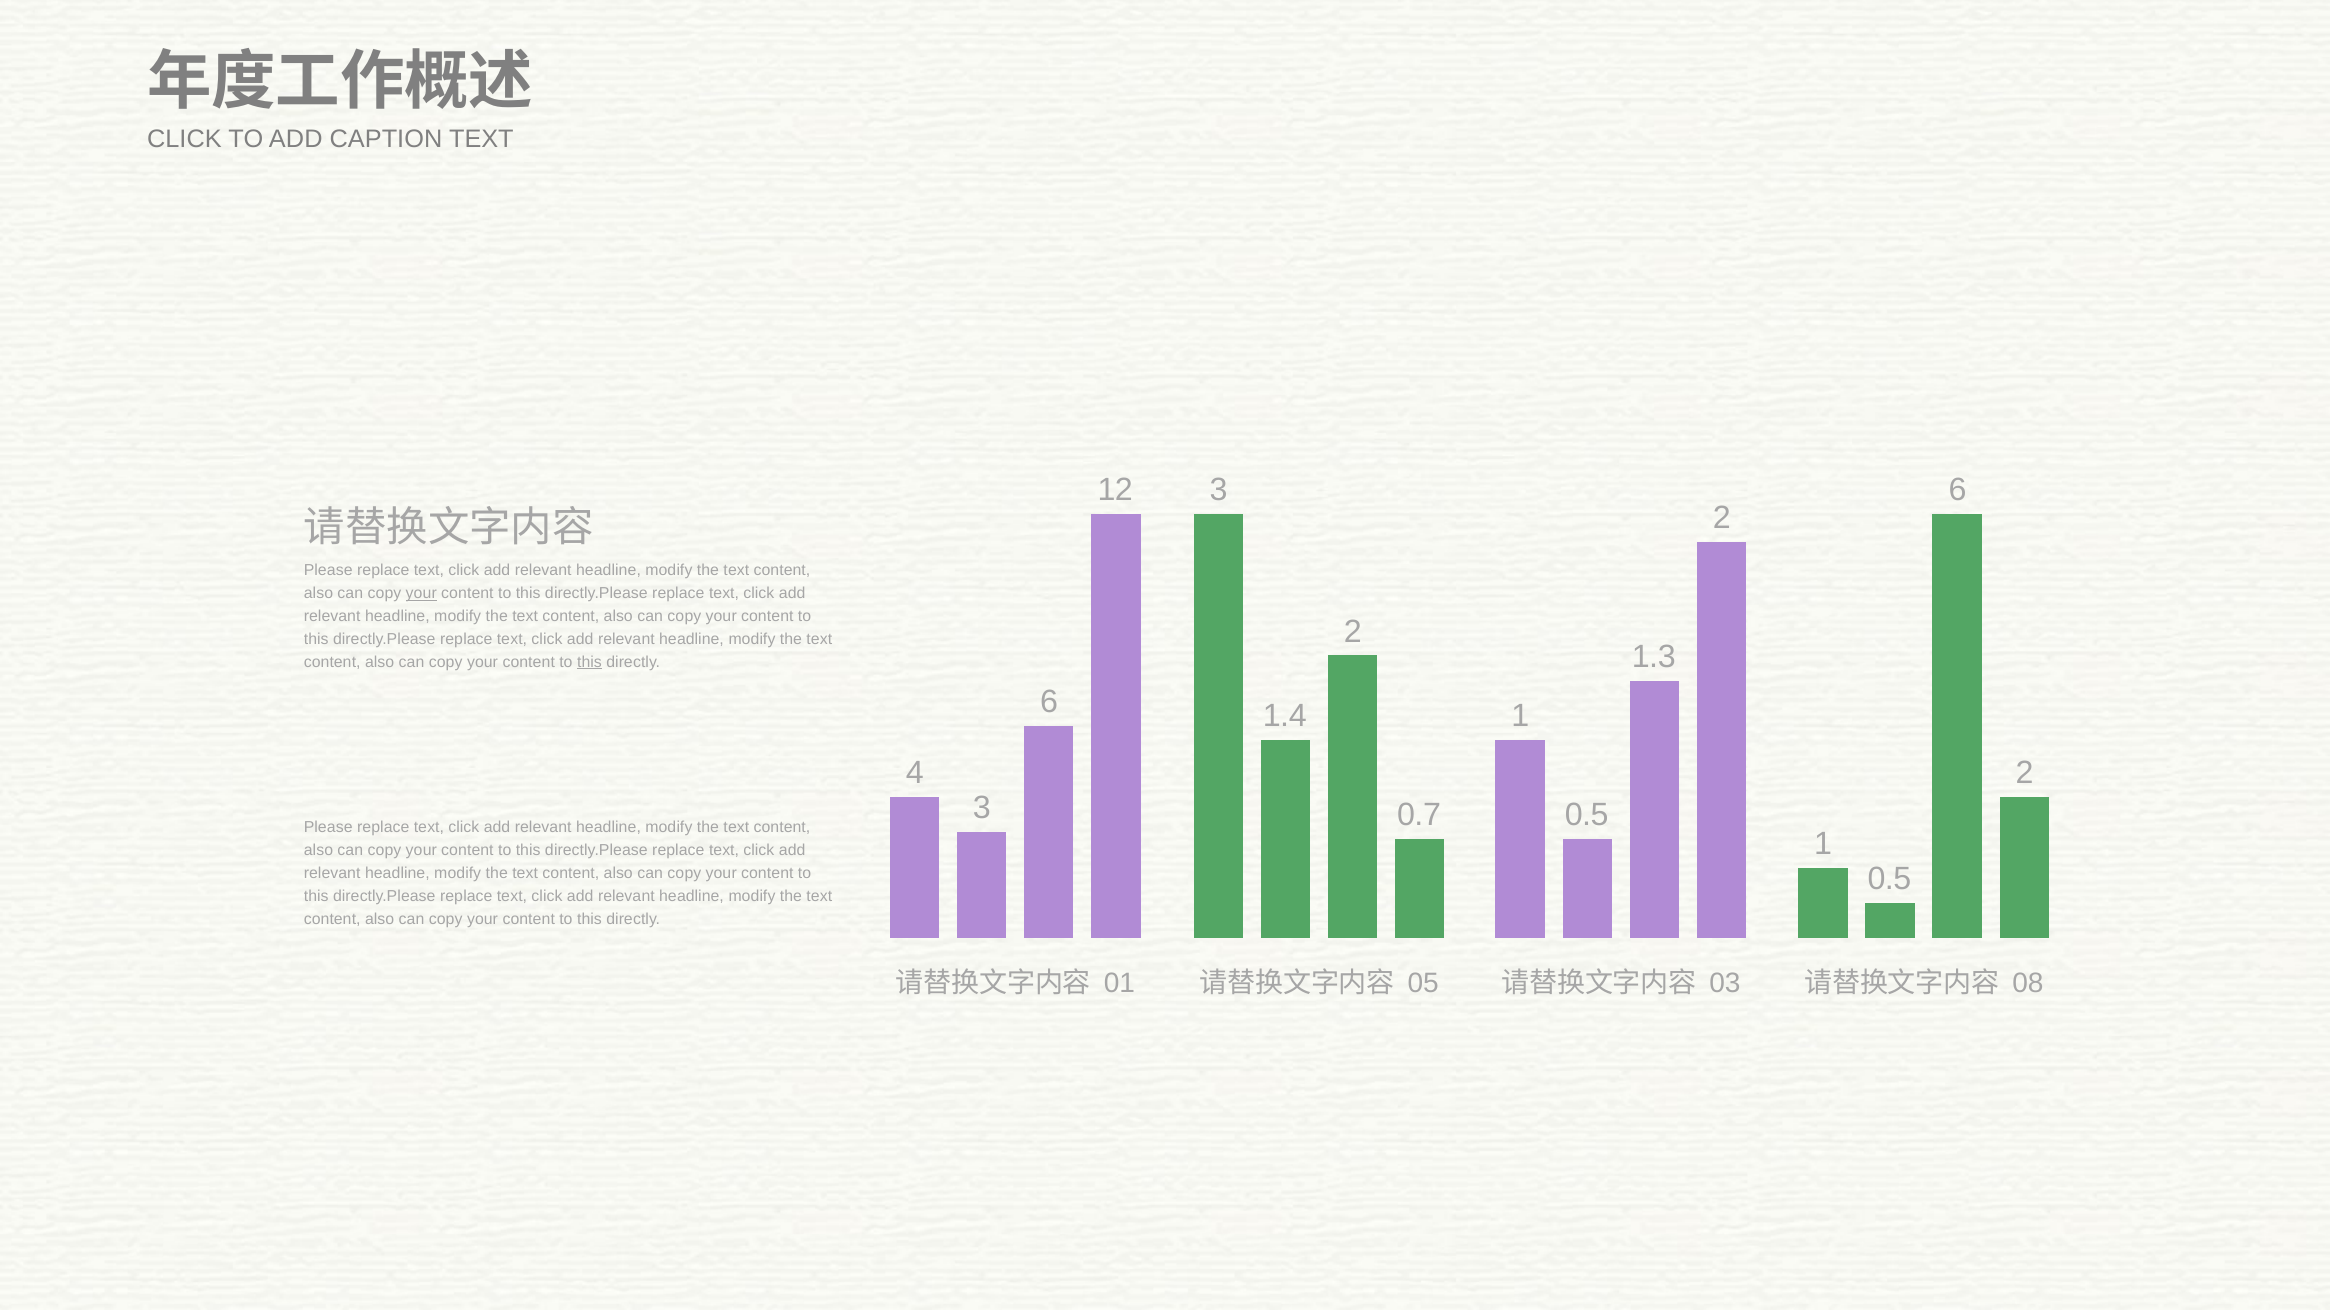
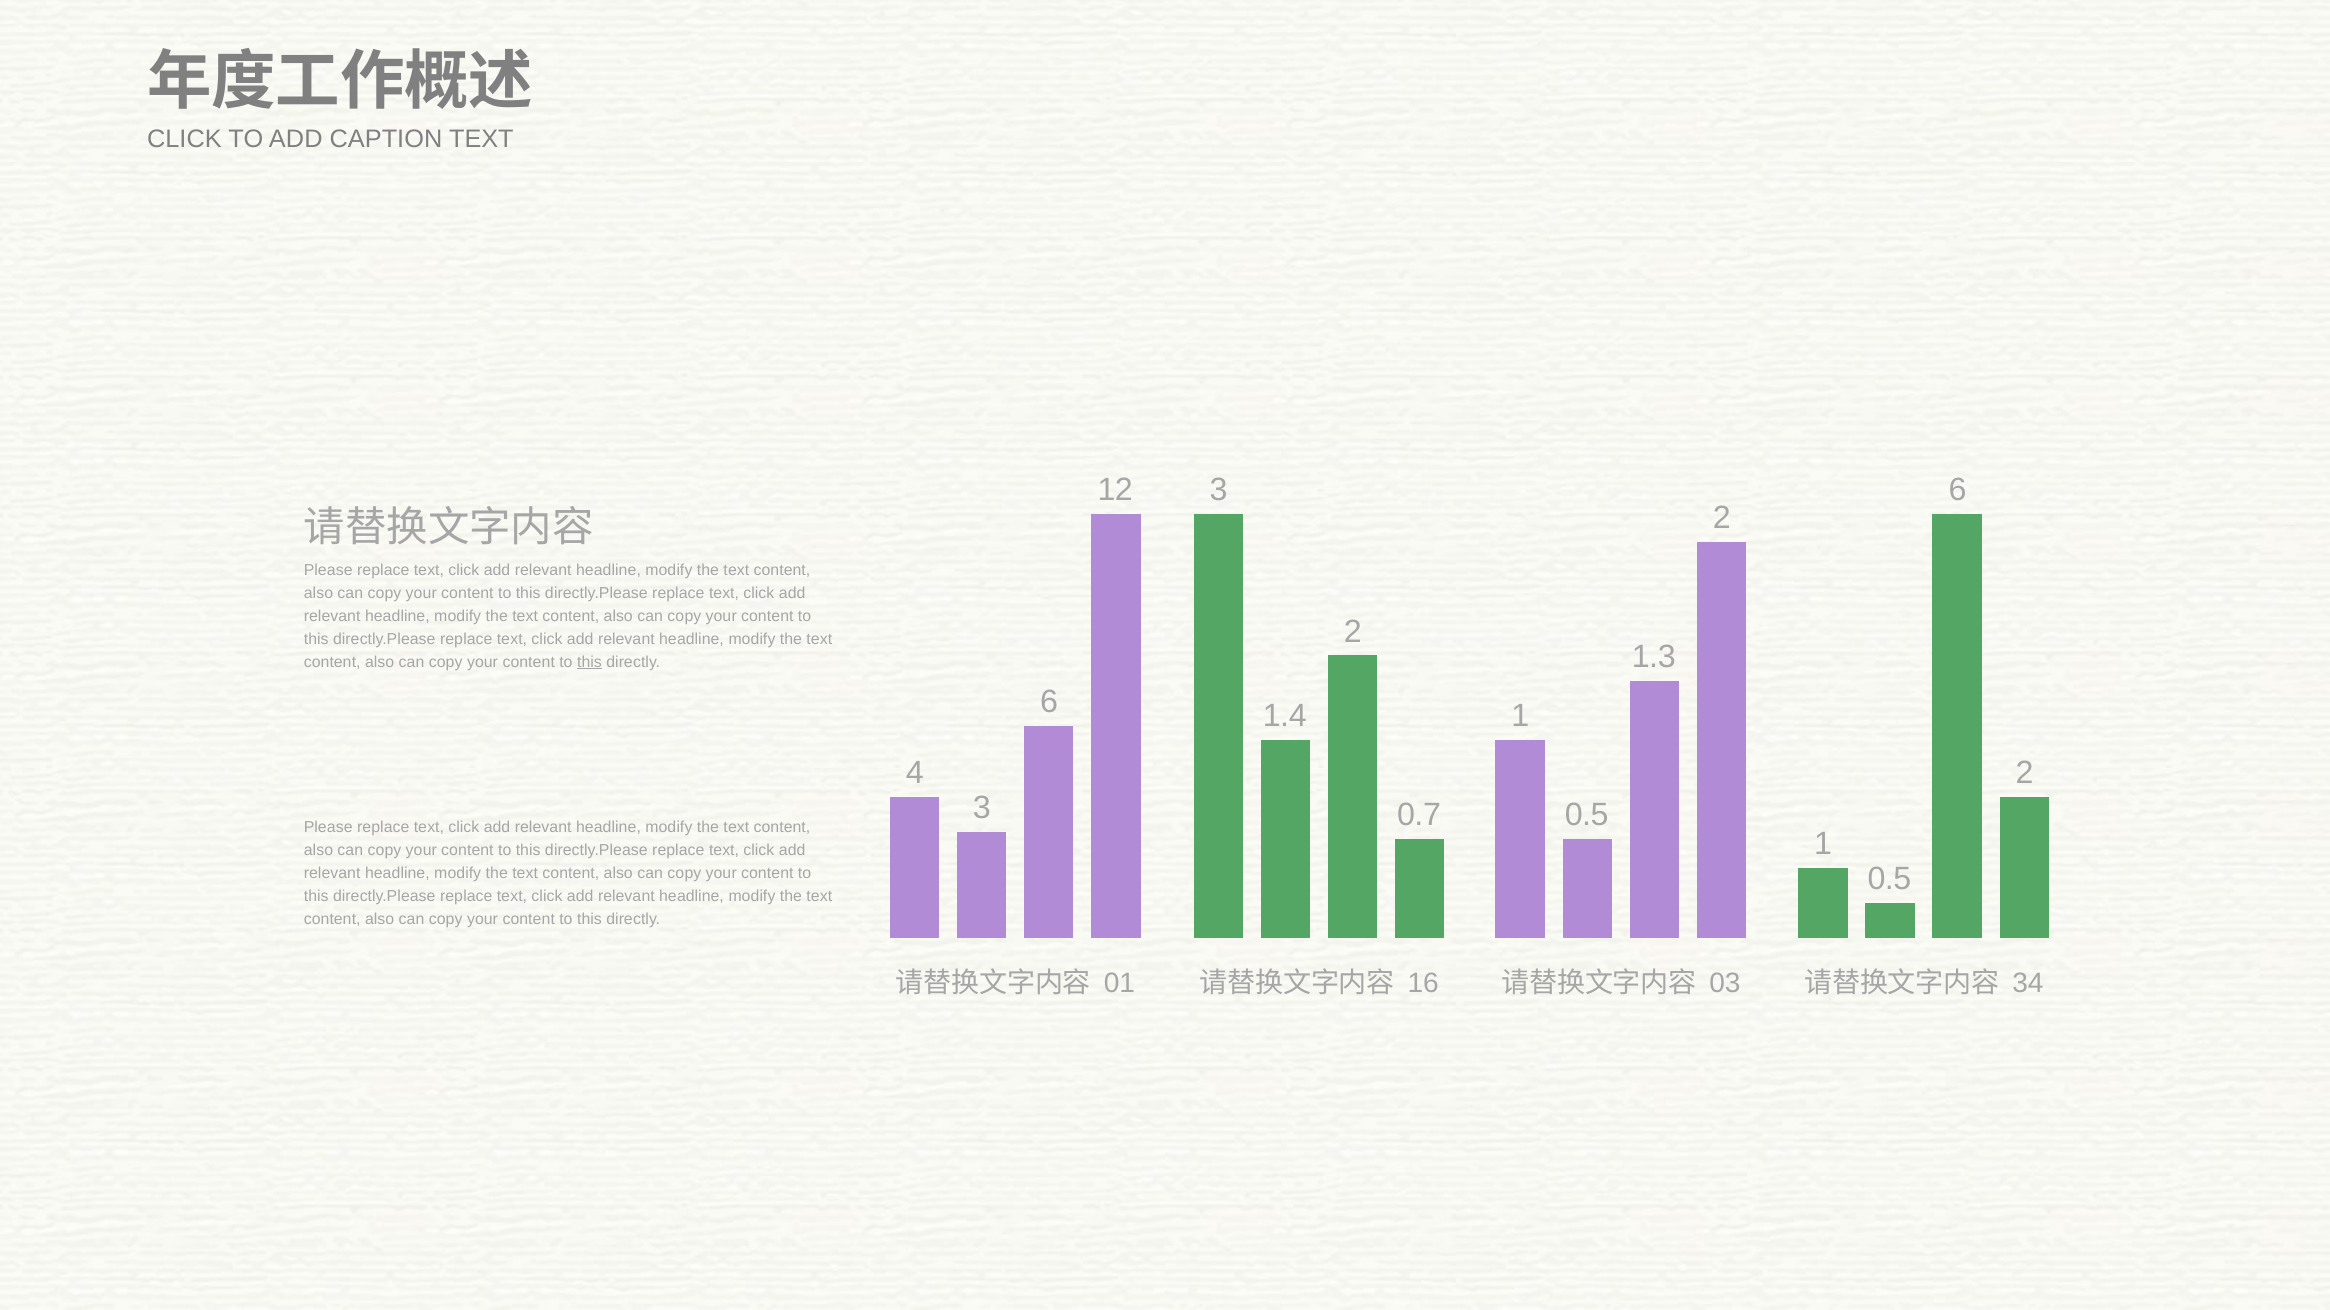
your at (421, 593) underline: present -> none
05: 05 -> 16
08: 08 -> 34
